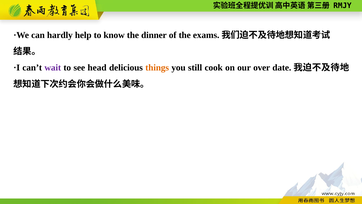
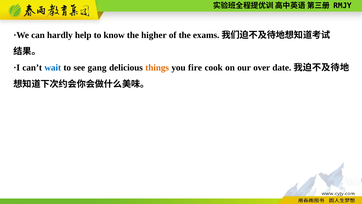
dinner: dinner -> higher
wait colour: purple -> blue
head: head -> gang
still: still -> fire
